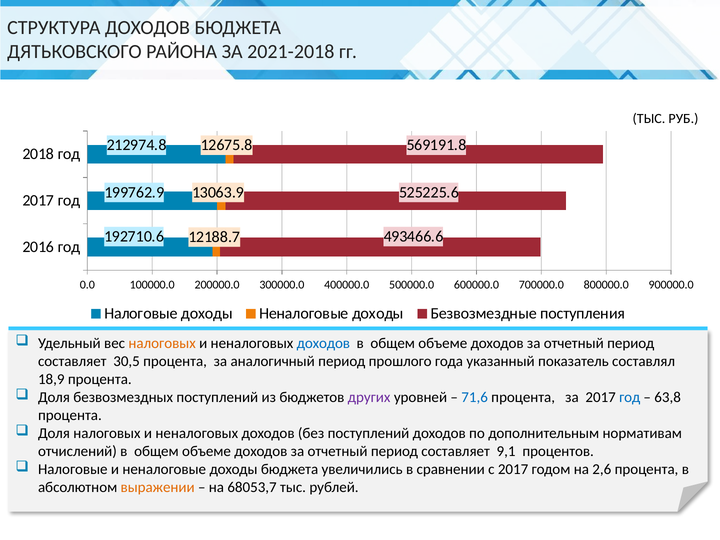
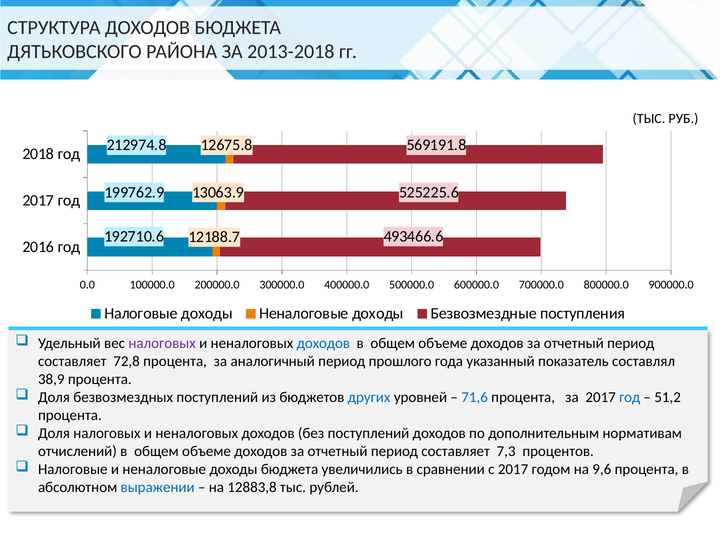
2021-2018: 2021-2018 -> 2013-2018
налоговых at (162, 343) colour: orange -> purple
30,5: 30,5 -> 72,8
18,9: 18,9 -> 38,9
других colour: purple -> blue
63,8: 63,8 -> 51,2
9,1: 9,1 -> 7,3
2,6: 2,6 -> 9,6
выражении colour: orange -> blue
68053,7: 68053,7 -> 12883,8
